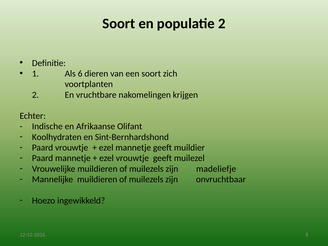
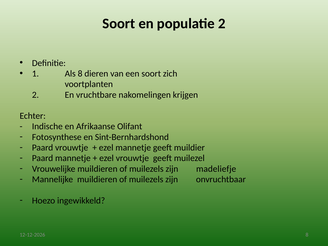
Als 6: 6 -> 8
Koolhydraten: Koolhydraten -> Fotosynthese
